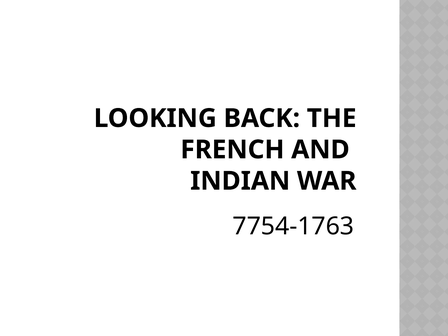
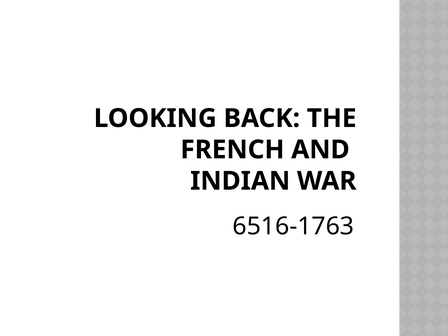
7754-1763: 7754-1763 -> 6516-1763
